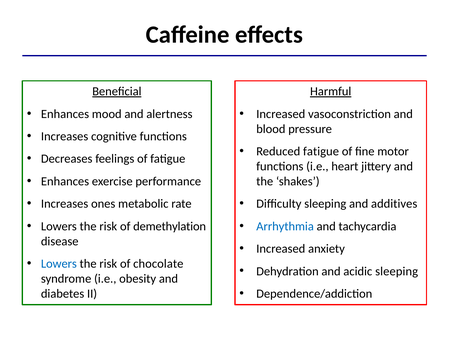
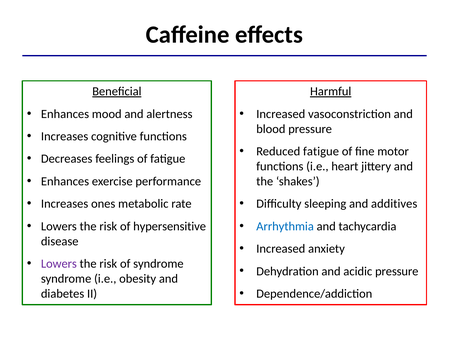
demethylation: demethylation -> hypersensitive
Lowers at (59, 264) colour: blue -> purple
of chocolate: chocolate -> syndrome
acidic sleeping: sleeping -> pressure
